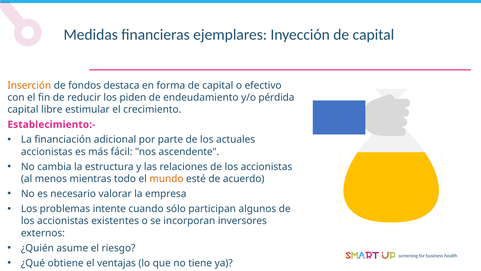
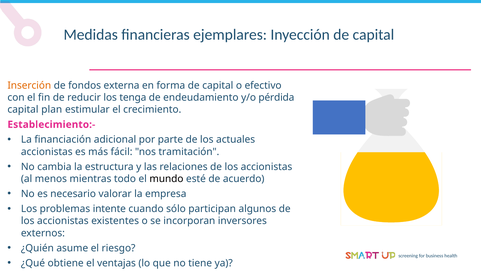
destaca: destaca -> externa
piden: piden -> tenga
libre: libre -> plan
ascendente: ascendente -> tramitación
mundo colour: orange -> black
